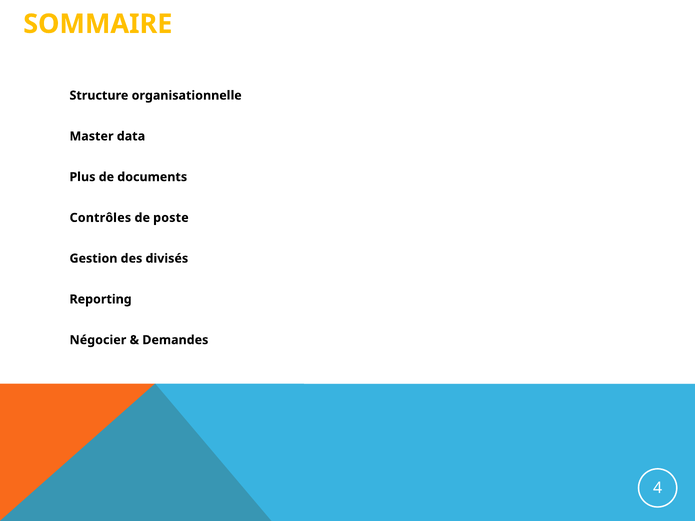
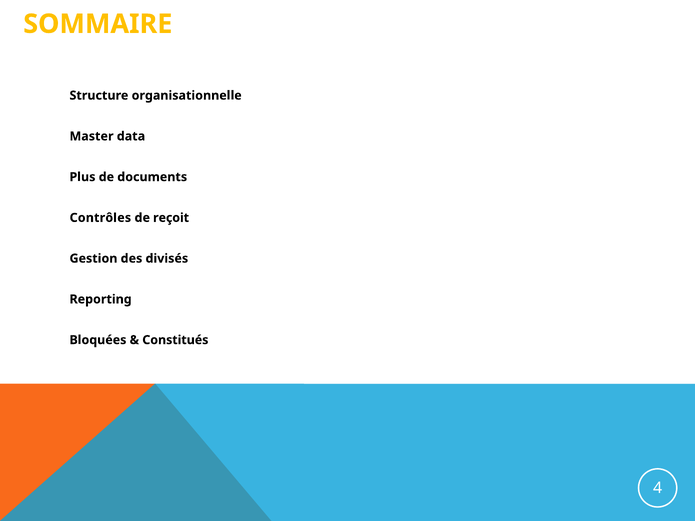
poste: poste -> reçoit
Négocier: Négocier -> Bloquées
Demandes: Demandes -> Constitués
